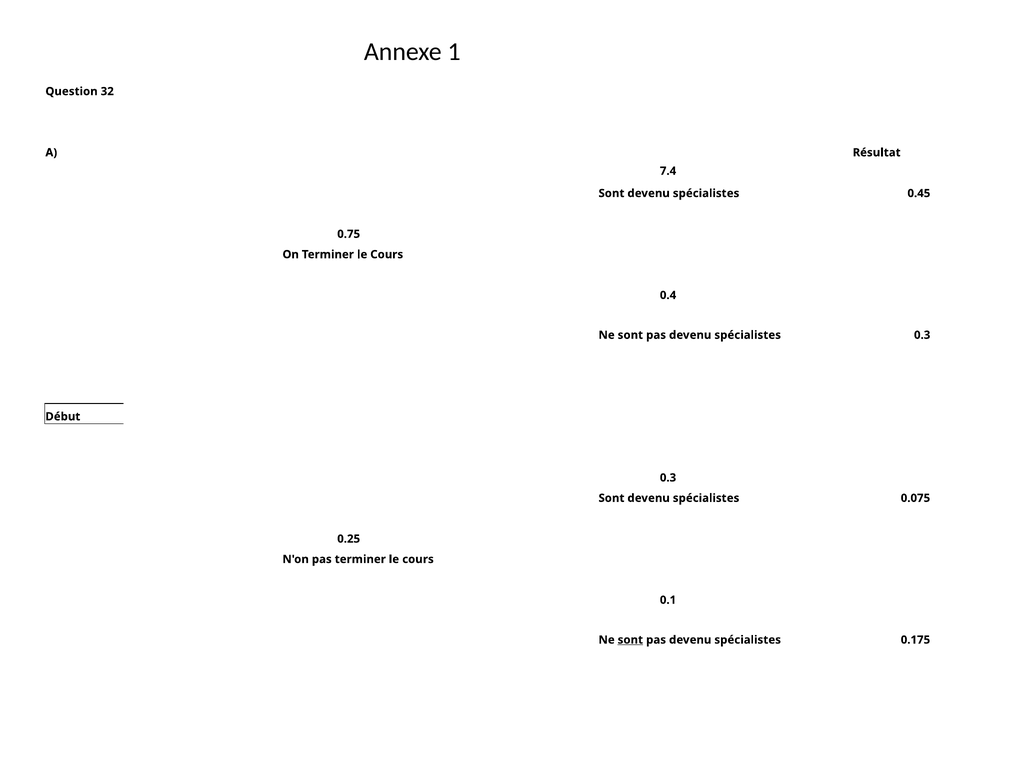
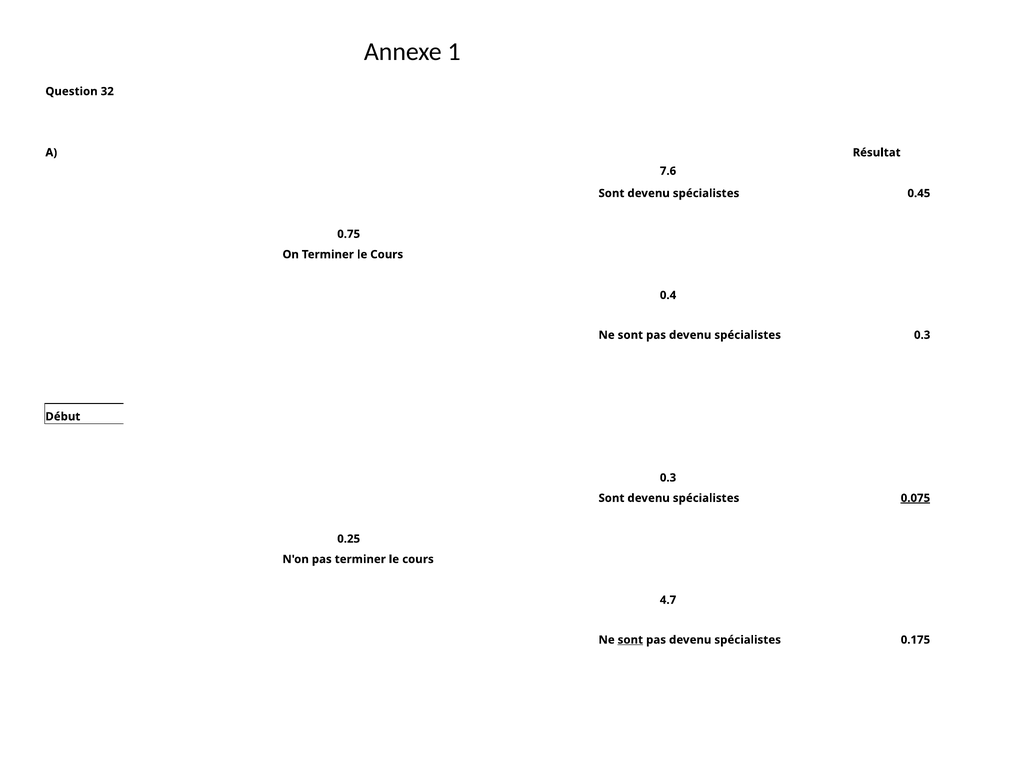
7.4: 7.4 -> 7.6
0.075 underline: none -> present
0.1: 0.1 -> 4.7
